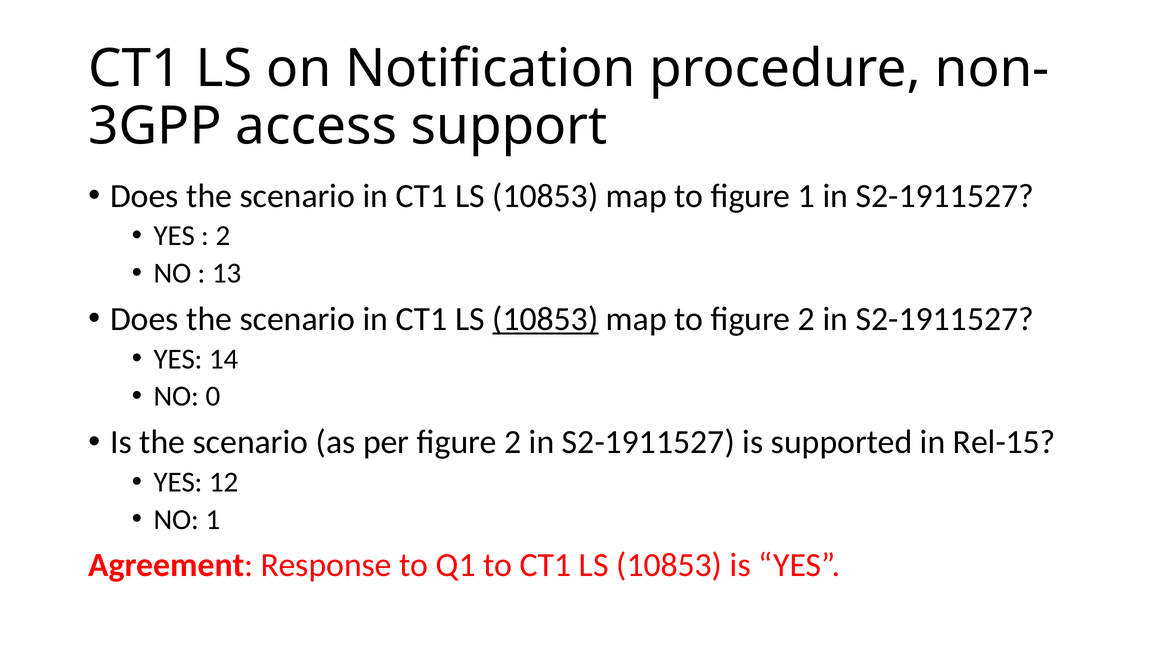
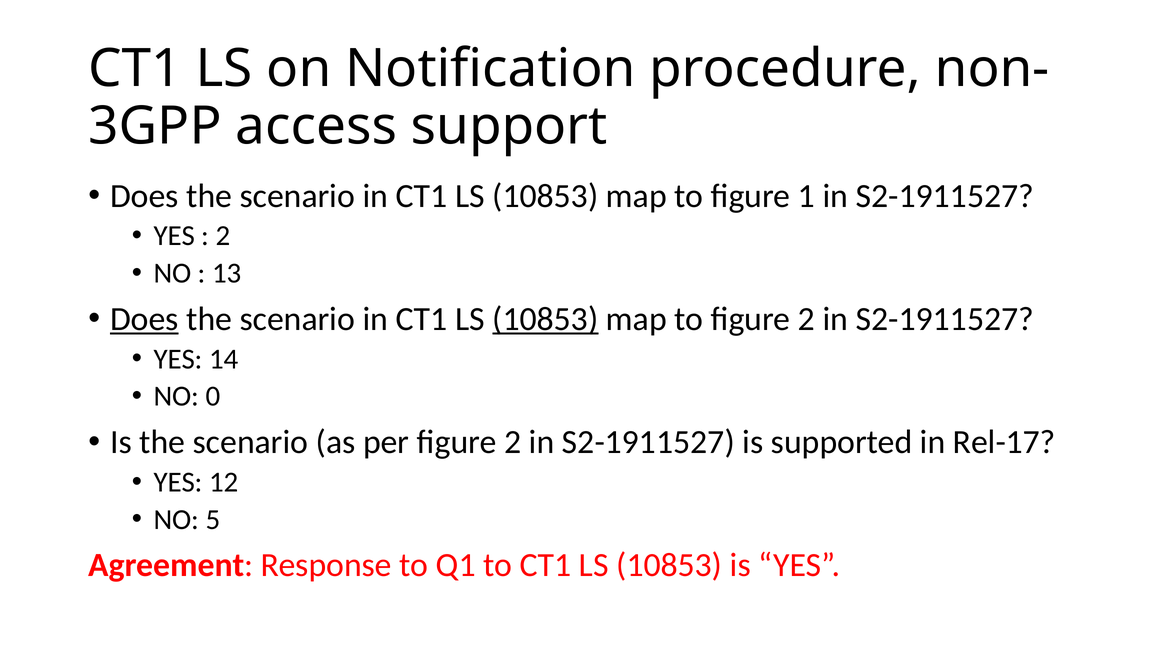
Does at (144, 319) underline: none -> present
Rel-15: Rel-15 -> Rel-17
NO 1: 1 -> 5
